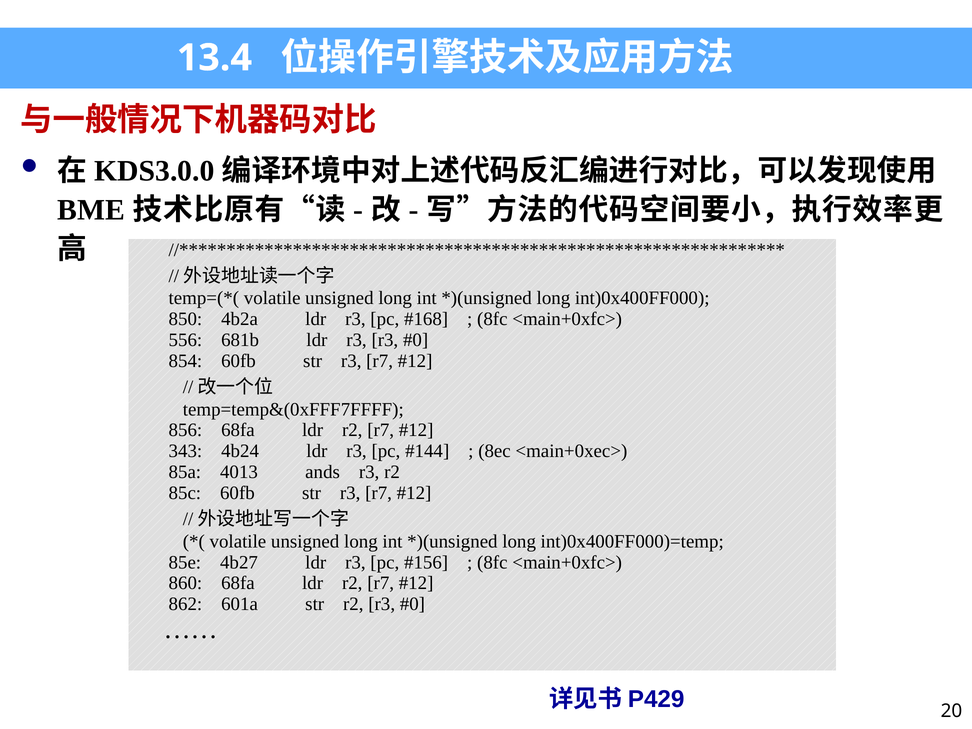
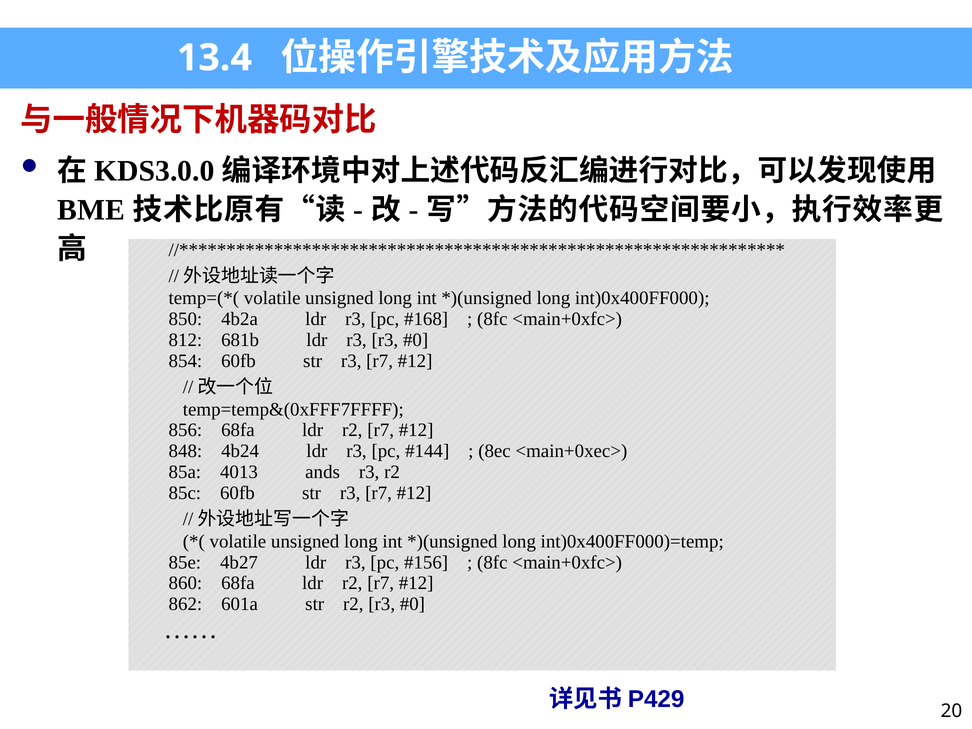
556: 556 -> 812
343: 343 -> 848
